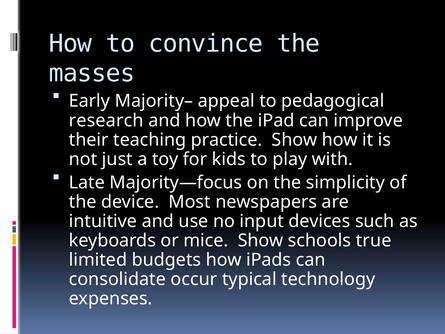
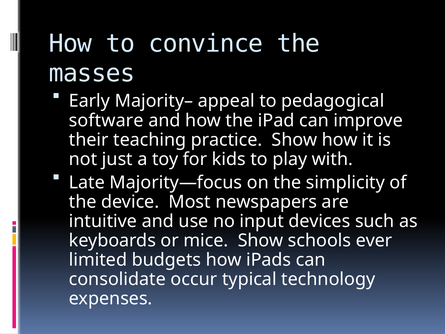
research: research -> software
true: true -> ever
